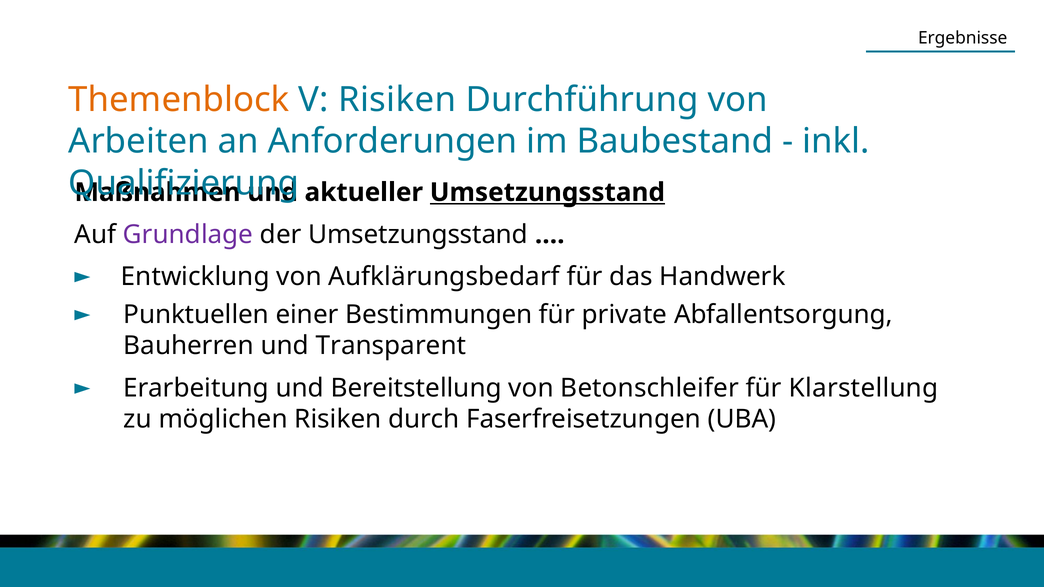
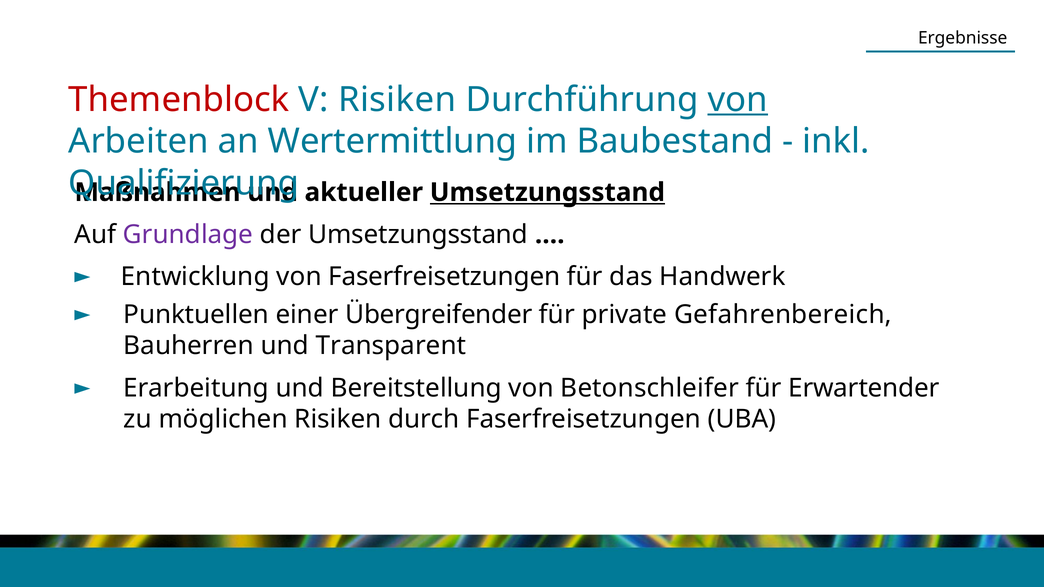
Themenblock colour: orange -> red
von at (738, 100) underline: none -> present
Anforderungen: Anforderungen -> Wertermittlung
von Aufklärungsbedarf: Aufklärungsbedarf -> Faserfreisetzungen
Bestimmungen: Bestimmungen -> Übergreifender
Abfallentsorgung: Abfallentsorgung -> Gefahrenbereich
Klarstellung: Klarstellung -> Erwartender
